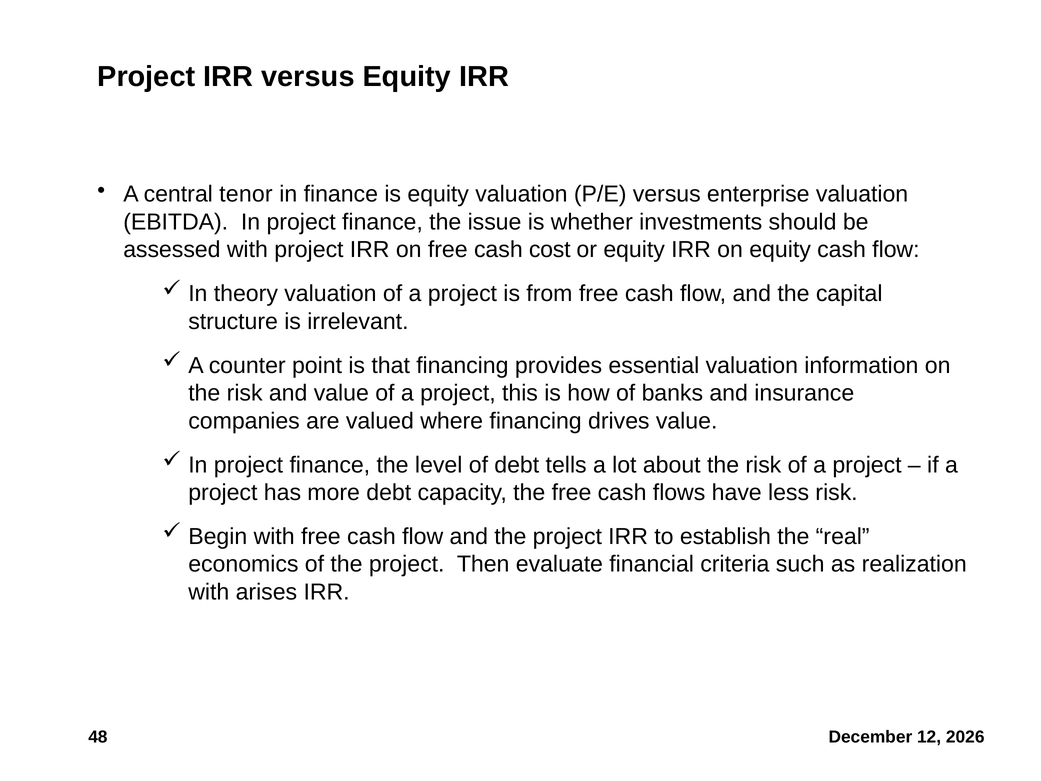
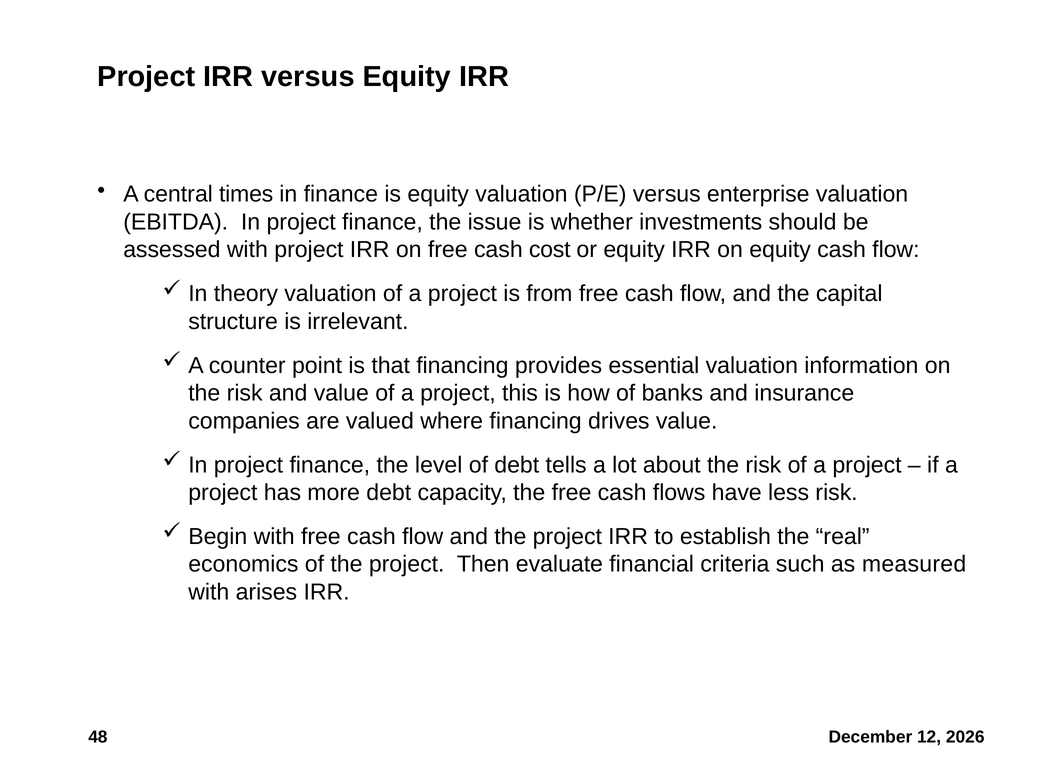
tenor: tenor -> times
realization: realization -> measured
